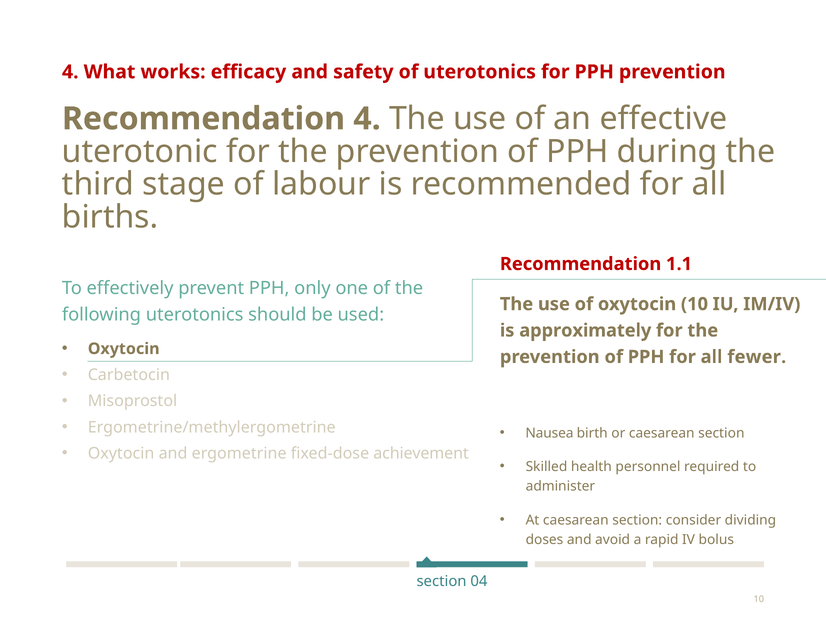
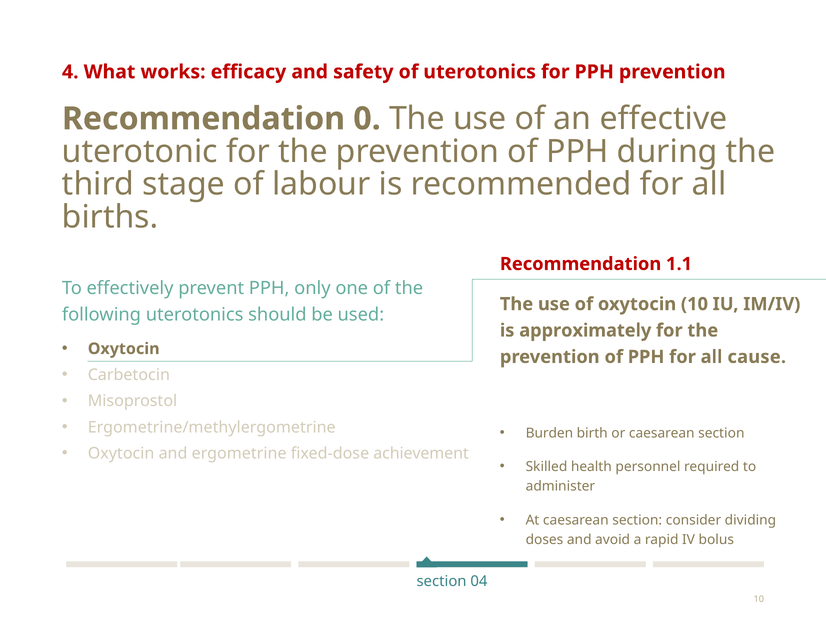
Recommendation 4: 4 -> 0
fewer: fewer -> cause
Nausea: Nausea -> Burden
